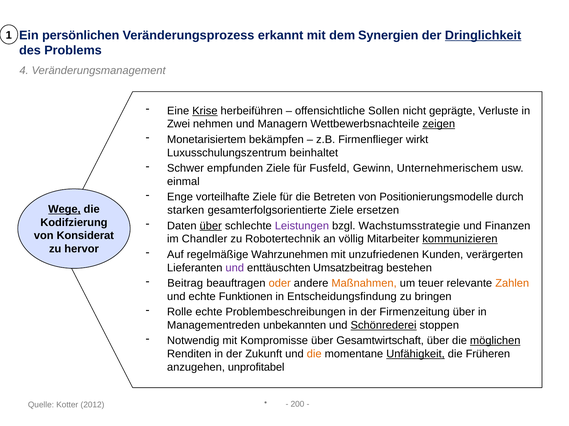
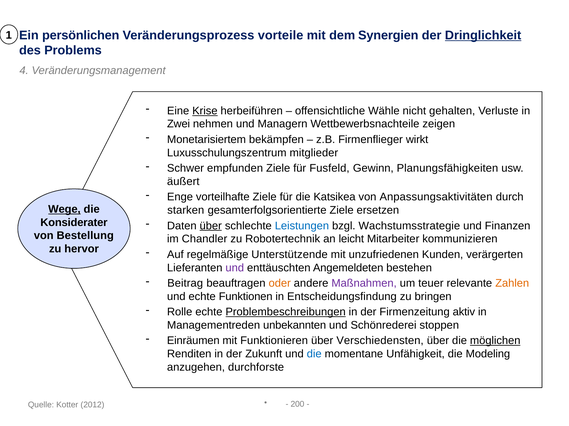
erkannt: erkannt -> vorteile
Sollen: Sollen -> Wähle
geprägte: geprägte -> gehalten
zeigen underline: present -> none
beinhaltet: beinhaltet -> mitglieder
Unternehmerischem: Unternehmerischem -> Planungsfähigkeiten
einmal: einmal -> äußert
Betreten: Betreten -> Katsikea
Positionierungsmodelle: Positionierungsmodelle -> Anpassungsaktivitäten
Kodifzierung: Kodifzierung -> Konsiderater
Leistungen colour: purple -> blue
Konsiderat: Konsiderat -> Bestellung
völlig: völlig -> leicht
kommunizieren underline: present -> none
Wahrzunehmen: Wahrzunehmen -> Unterstützende
Umsatzbeitrag: Umsatzbeitrag -> Angemeldeten
Maßnahmen colour: orange -> purple
Problembeschreibungen underline: none -> present
Firmenzeitung über: über -> aktiv
Schönrederei underline: present -> none
Notwendig: Notwendig -> Einräumen
Kompromisse: Kompromisse -> Funktionieren
Gesamtwirtschaft: Gesamtwirtschaft -> Verschiedensten
die at (314, 355) colour: orange -> blue
Unfähigkeit underline: present -> none
Früheren: Früheren -> Modeling
unprofitabel: unprofitabel -> durchforste
